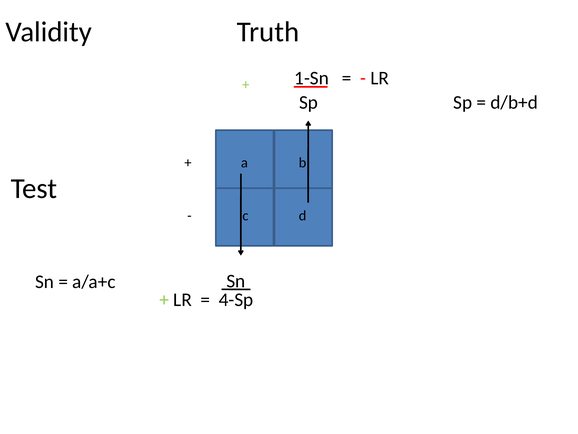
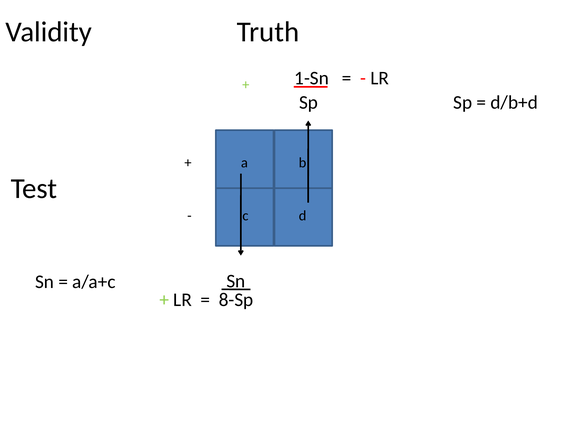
4-Sp: 4-Sp -> 8-Sp
